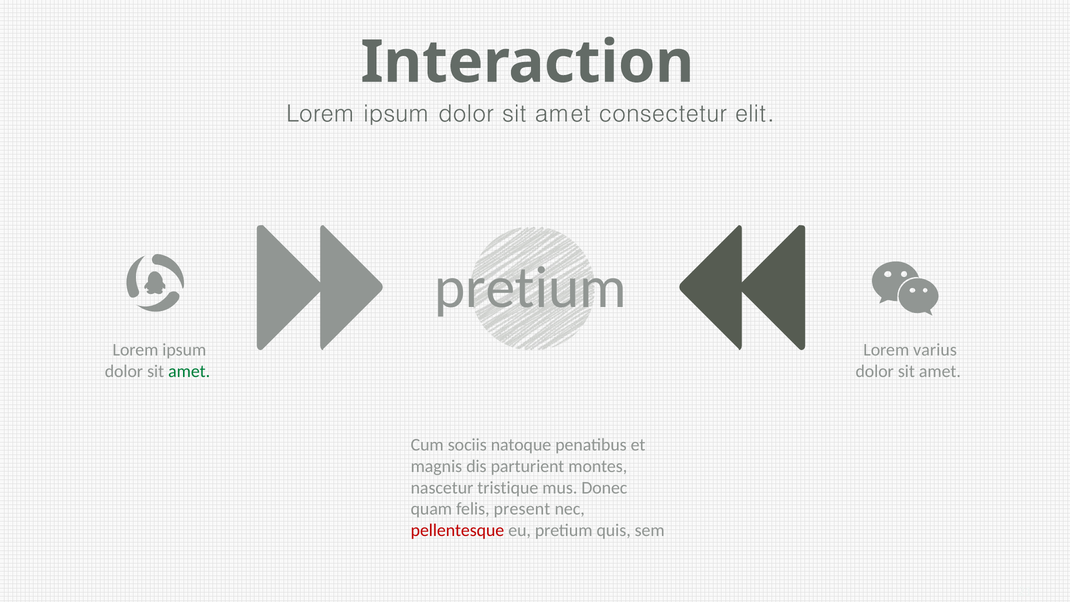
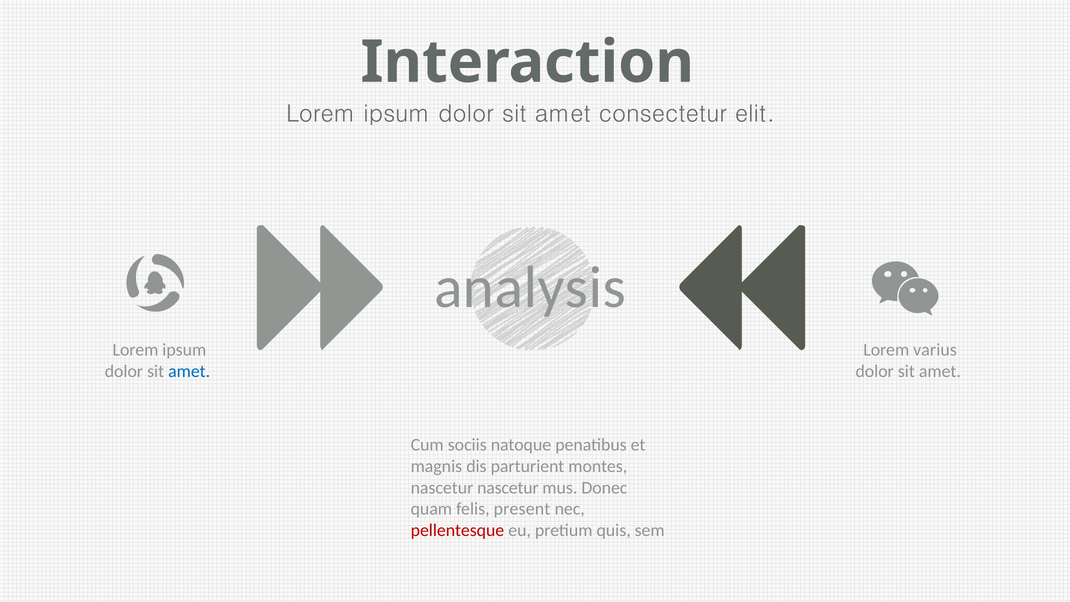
pretium at (530, 287): pretium -> analysis
amet at (189, 371) colour: green -> blue
nascetur tristique: tristique -> nascetur
